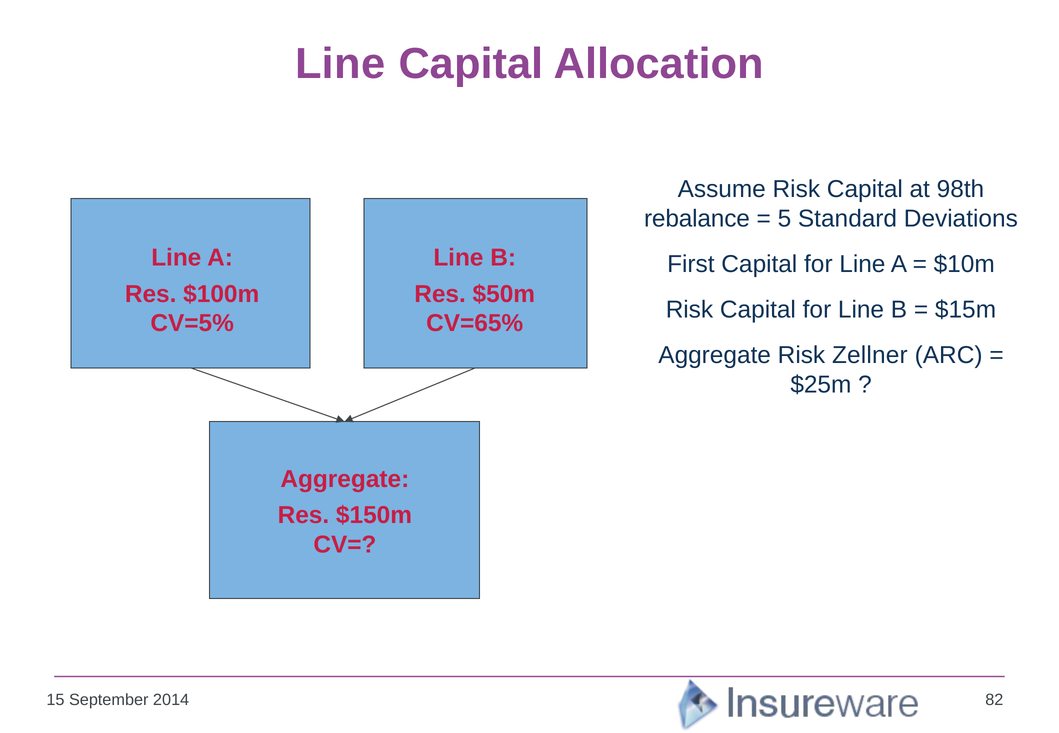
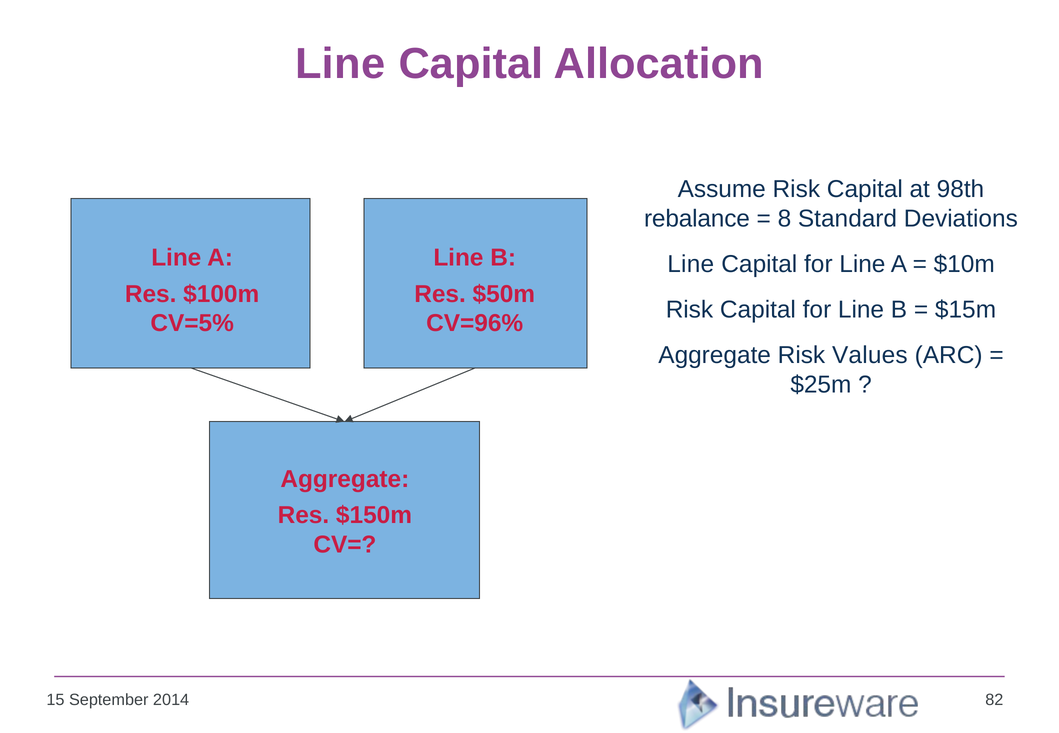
5: 5 -> 8
First at (691, 264): First -> Line
CV=65%: CV=65% -> CV=96%
Zellner: Zellner -> Values
